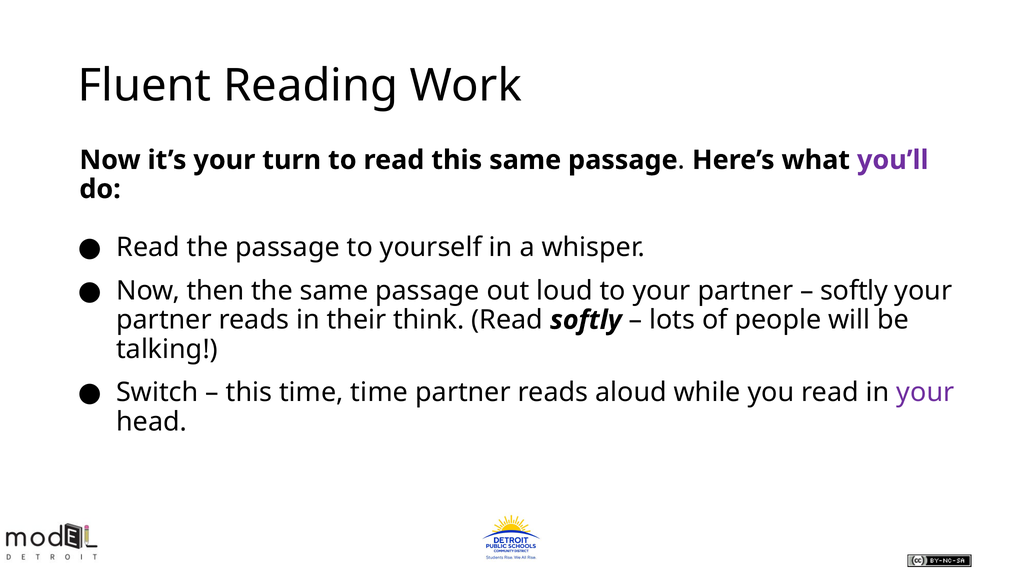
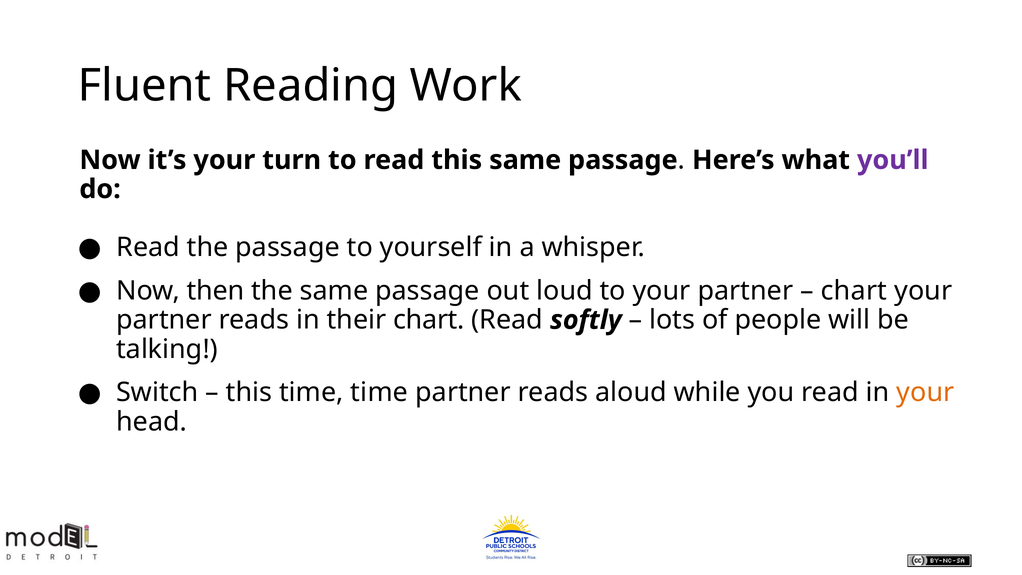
softly at (854, 291): softly -> chart
their think: think -> chart
your at (925, 392) colour: purple -> orange
